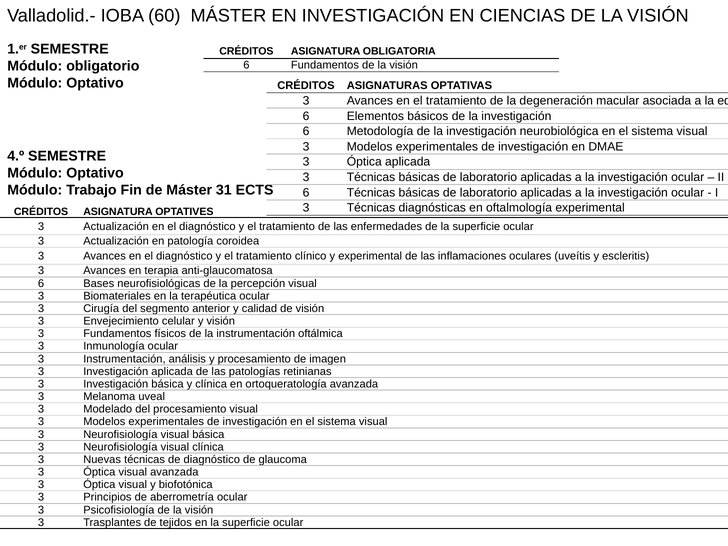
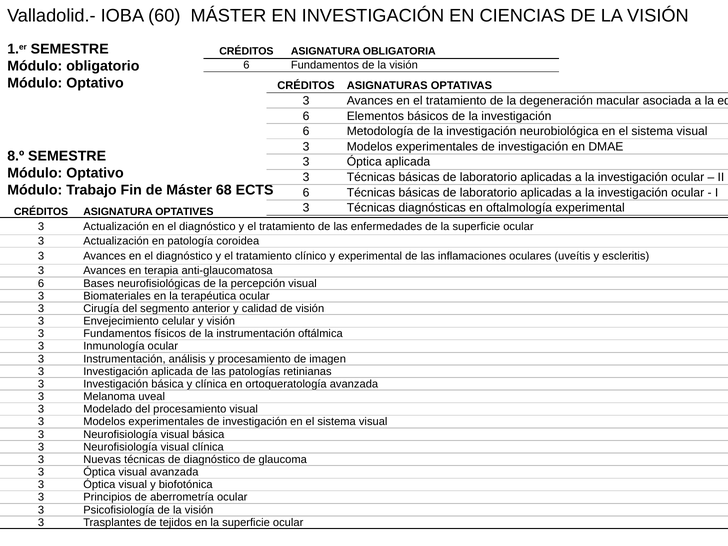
4.º: 4.º -> 8.º
31: 31 -> 68
